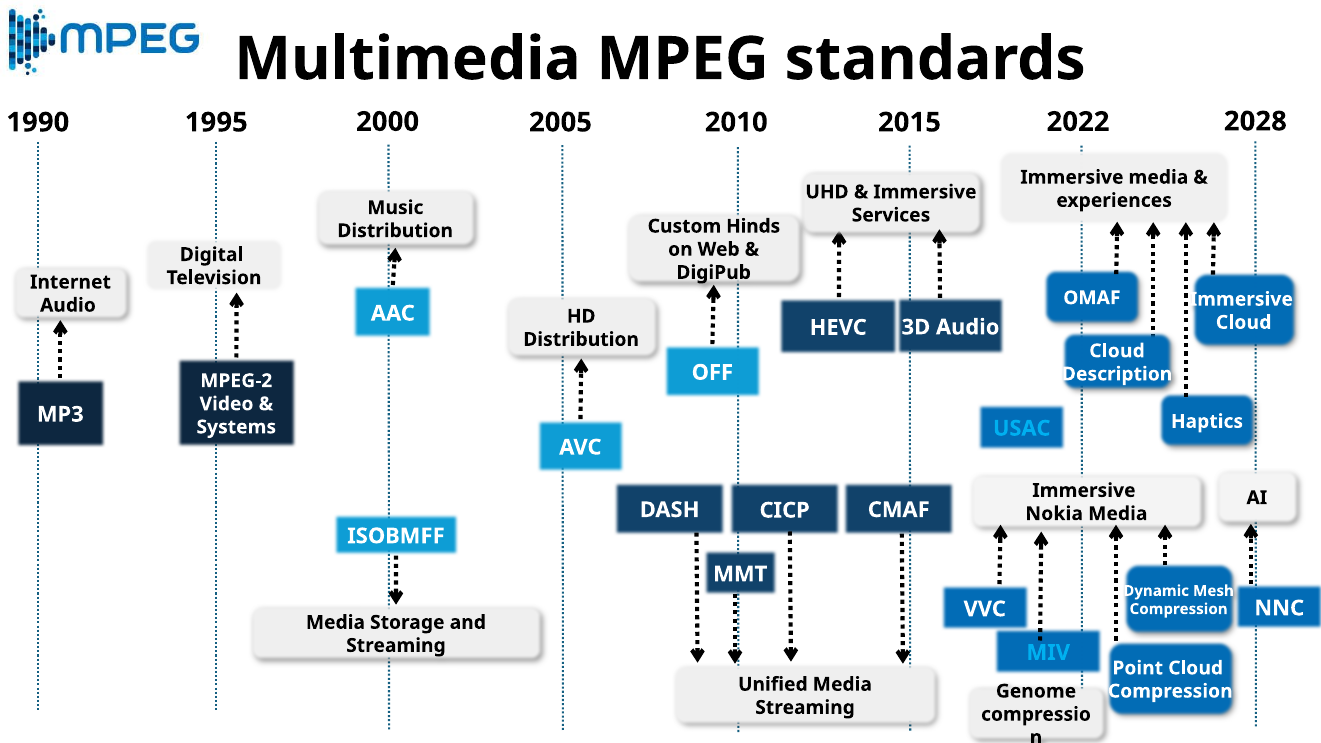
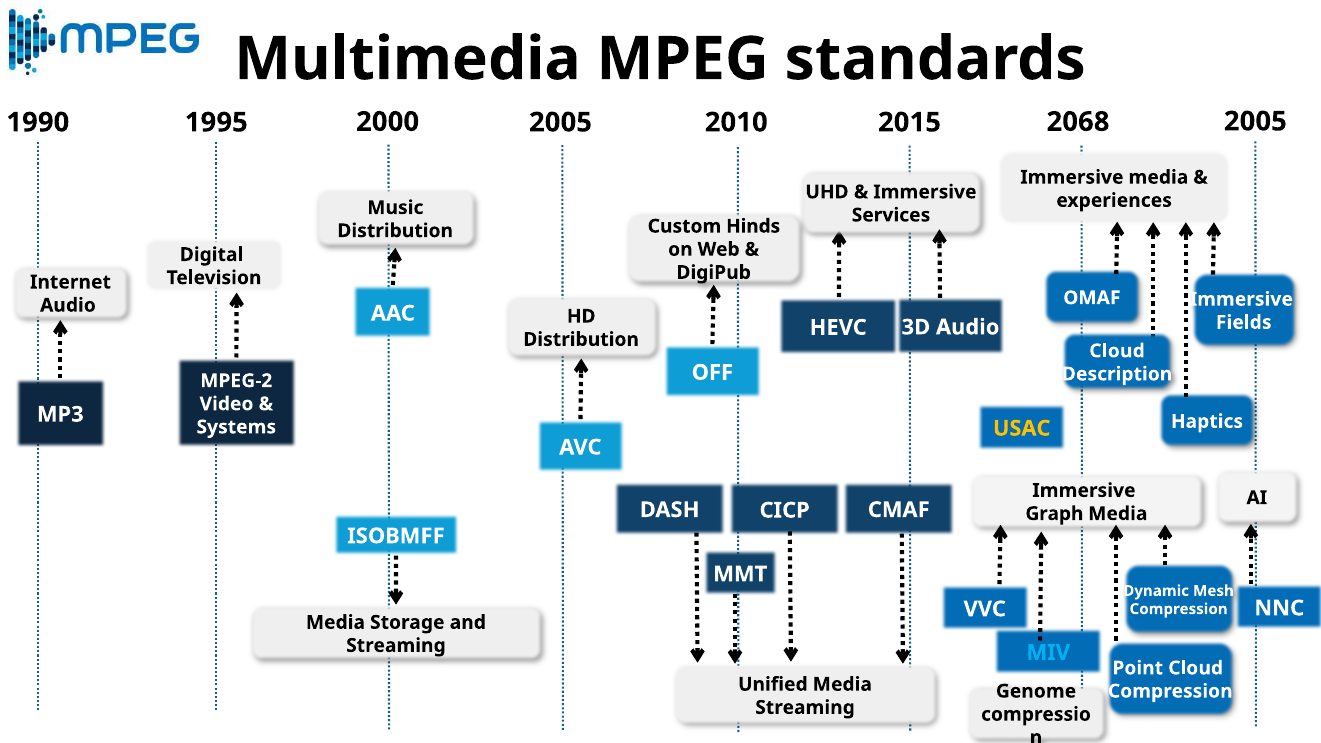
2028 at (1255, 121): 2028 -> 2005
2022: 2022 -> 2068
Cloud at (1244, 322): Cloud -> Fields
USAC colour: light blue -> yellow
Nokia: Nokia -> Graph
